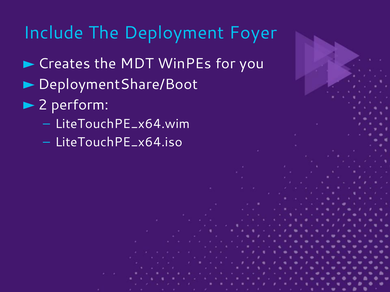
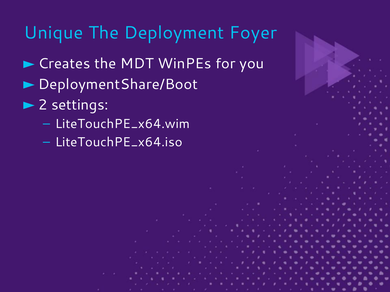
Include: Include -> Unique
perform: perform -> settings
